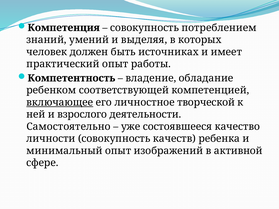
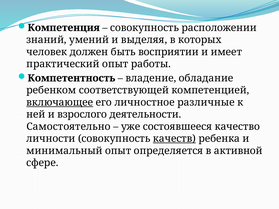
потреблением: потреблением -> расположении
источниках: источниках -> восприятии
творческой: творческой -> различные
качеств underline: none -> present
изображений: изображений -> определяется
